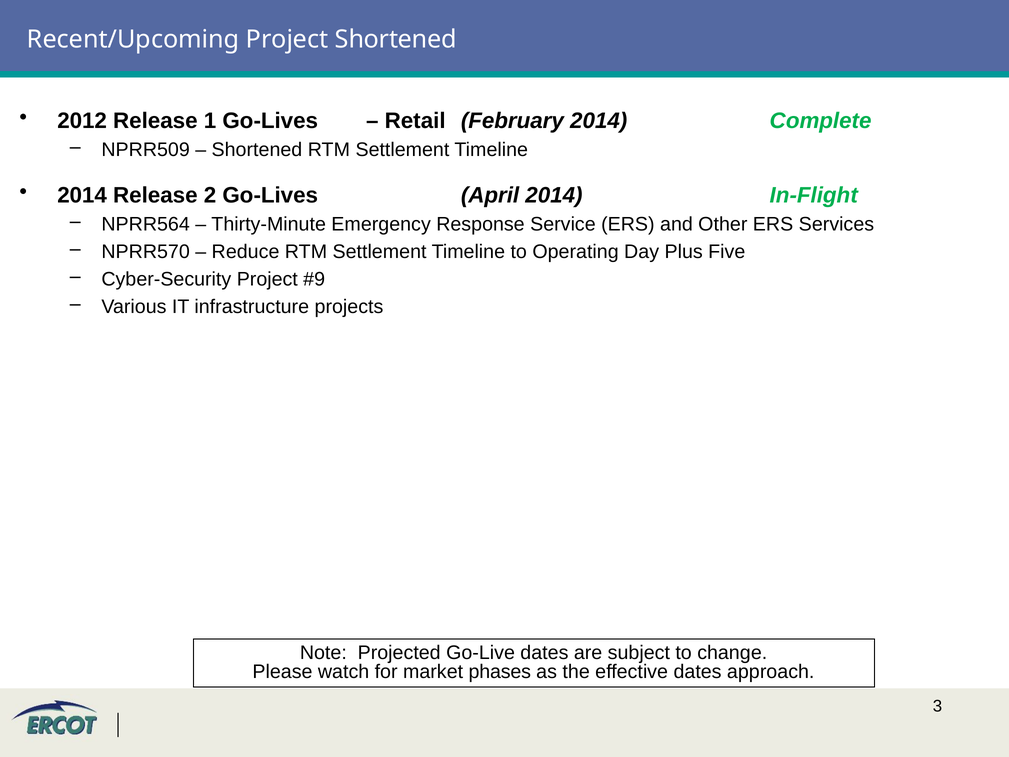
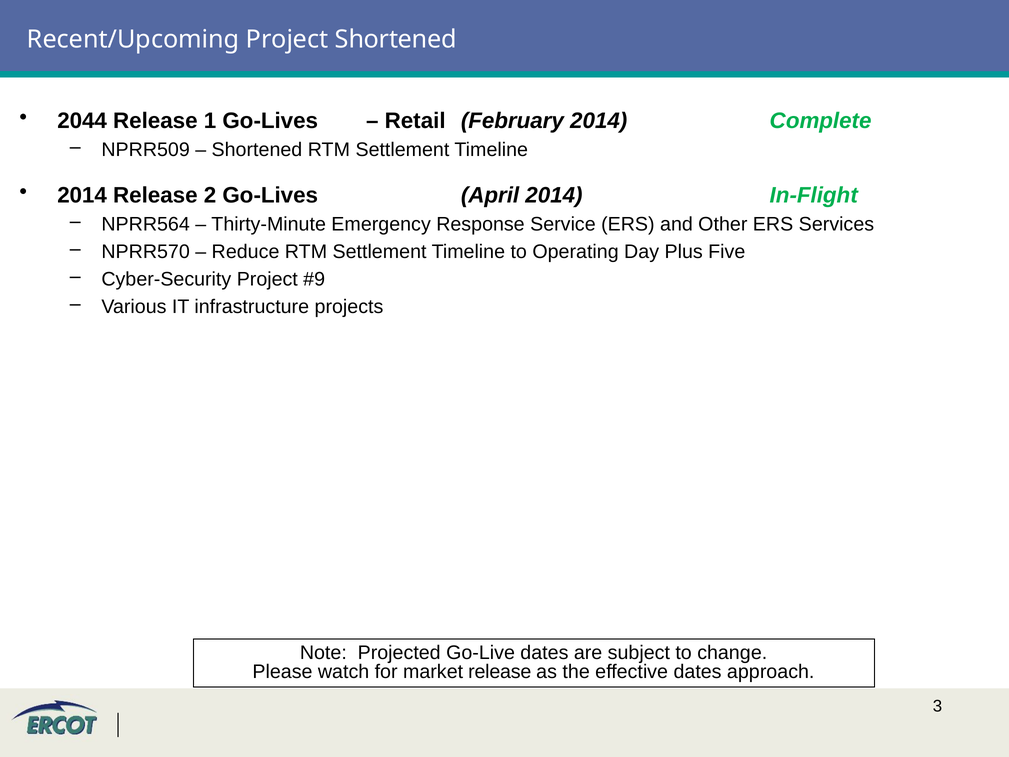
2012: 2012 -> 2044
market phases: phases -> release
